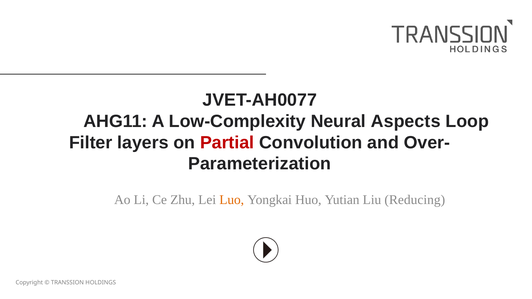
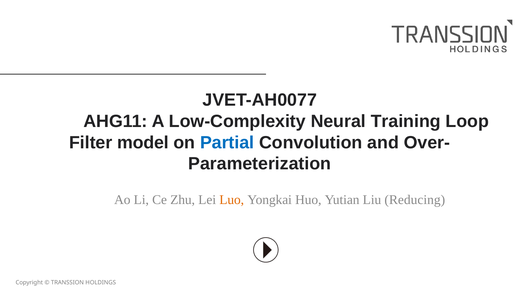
Aspects: Aspects -> Training
layers: layers -> model
Partial colour: red -> blue
